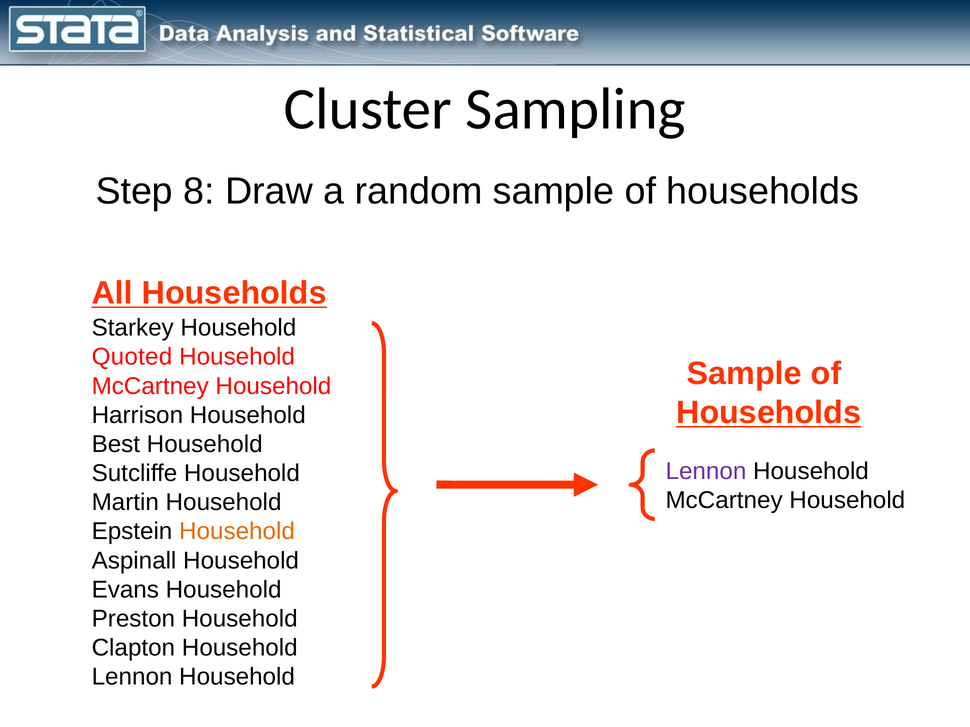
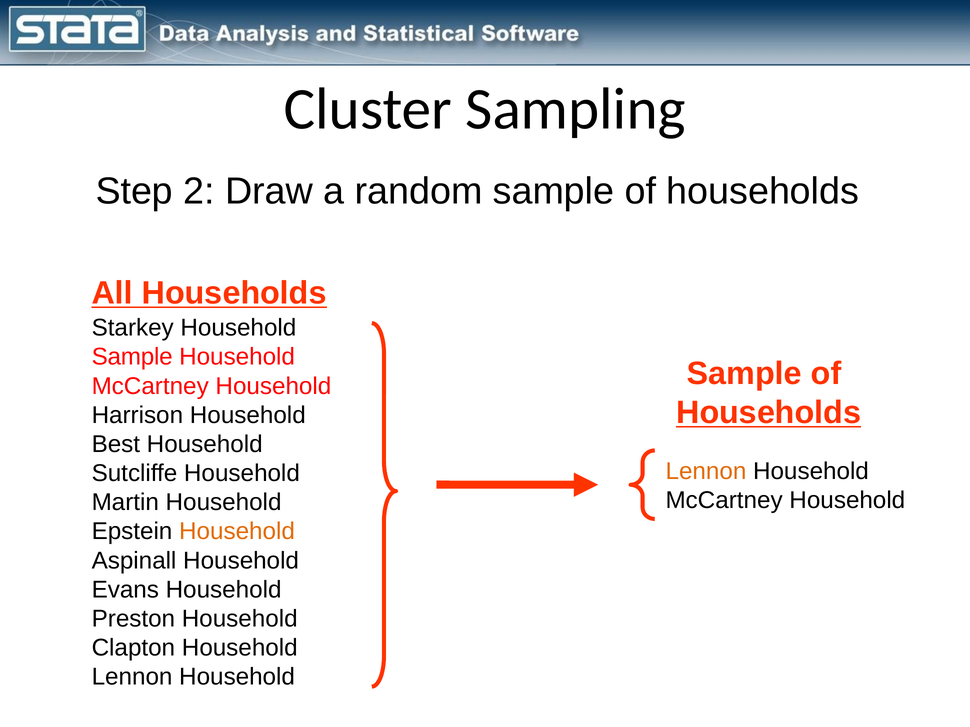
8: 8 -> 2
Quoted at (132, 357): Quoted -> Sample
Lennon at (706, 472) colour: purple -> orange
